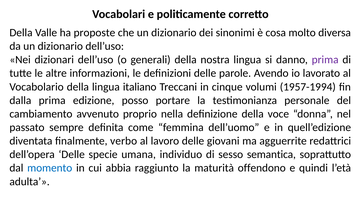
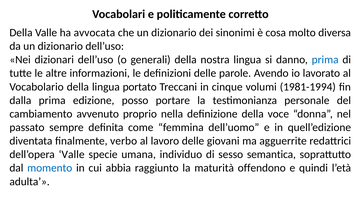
proposte: proposte -> avvocata
prima at (325, 60) colour: purple -> blue
italiano: italiano -> portato
1957-1994: 1957-1994 -> 1981-1994
dell’opera Delle: Delle -> Valle
